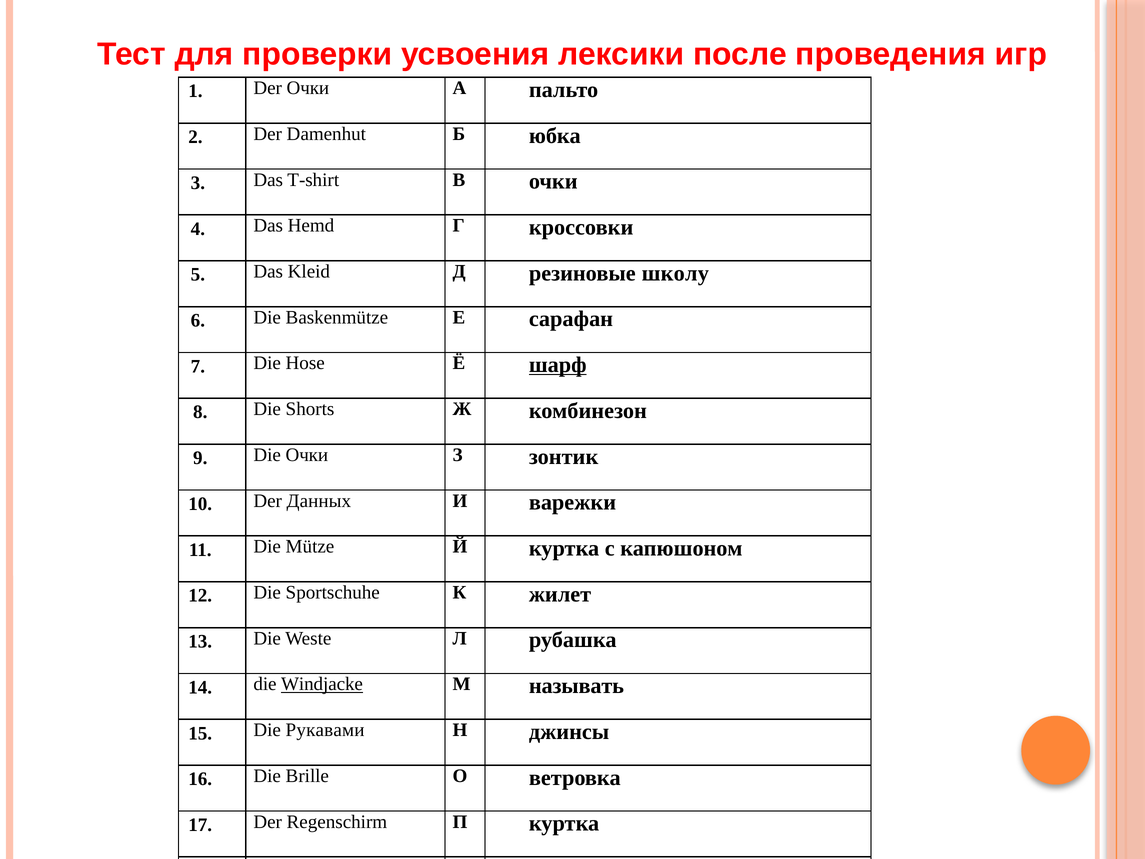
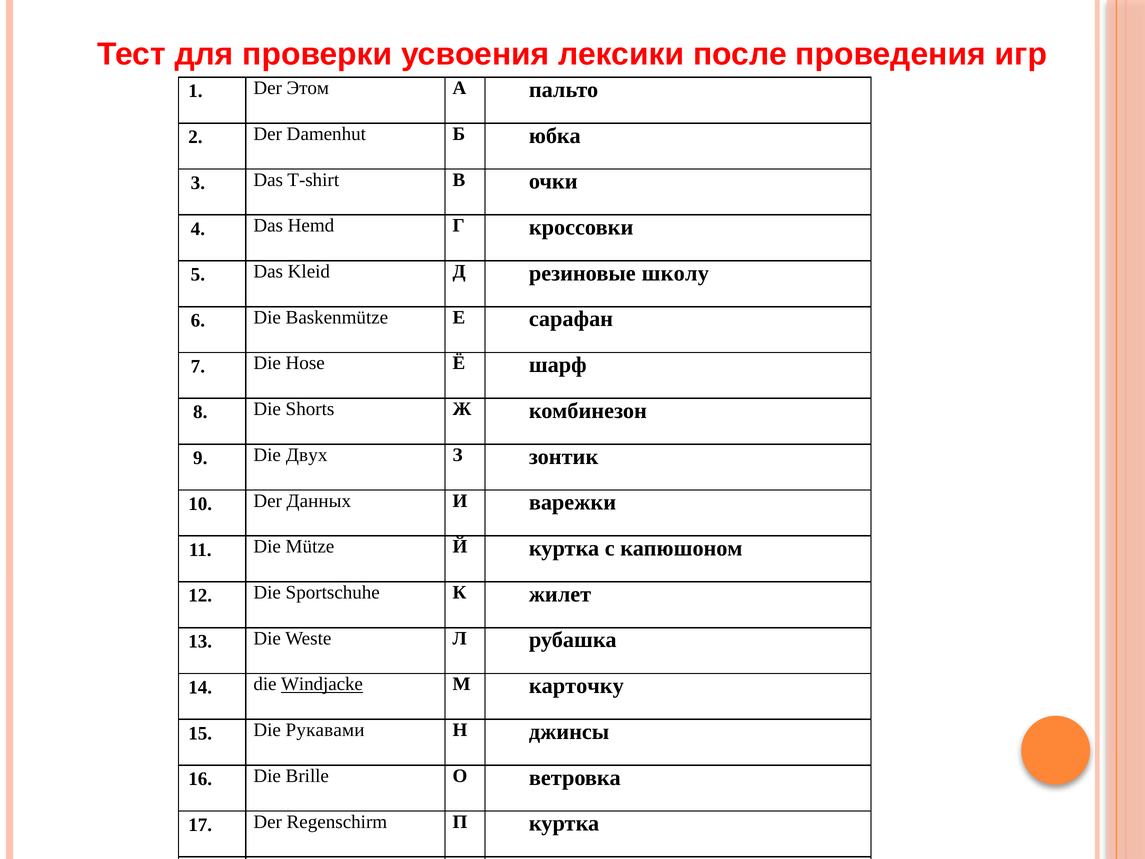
Der Очки: Очки -> Этом
шарф underline: present -> none
Die Очки: Очки -> Двух
называть: называть -> карточку
